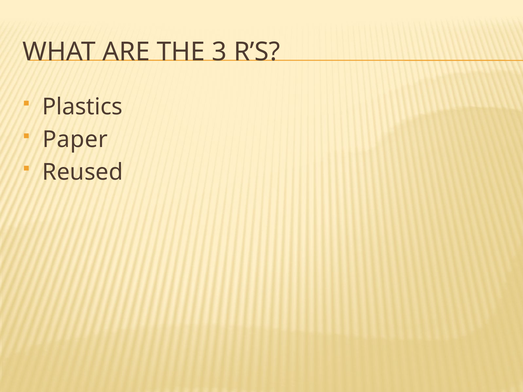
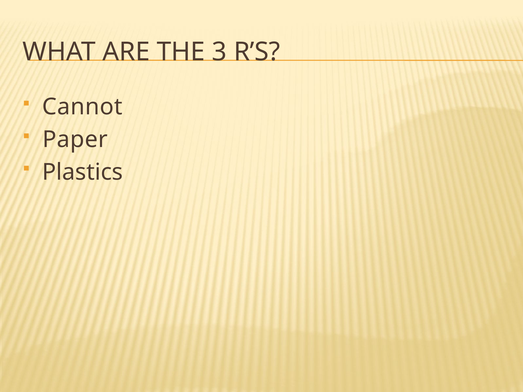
Plastics: Plastics -> Cannot
Reused: Reused -> Plastics
